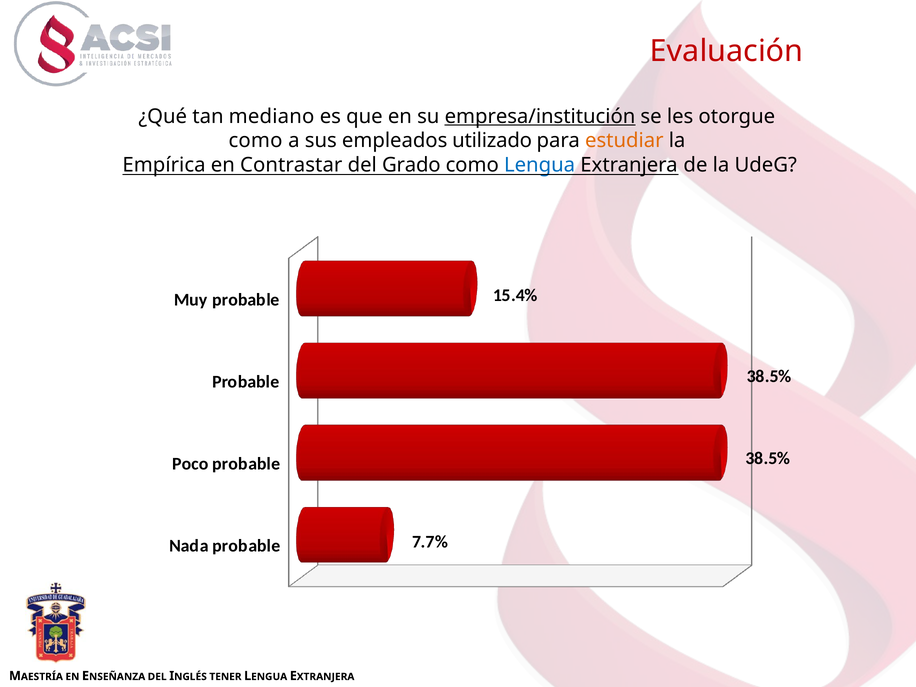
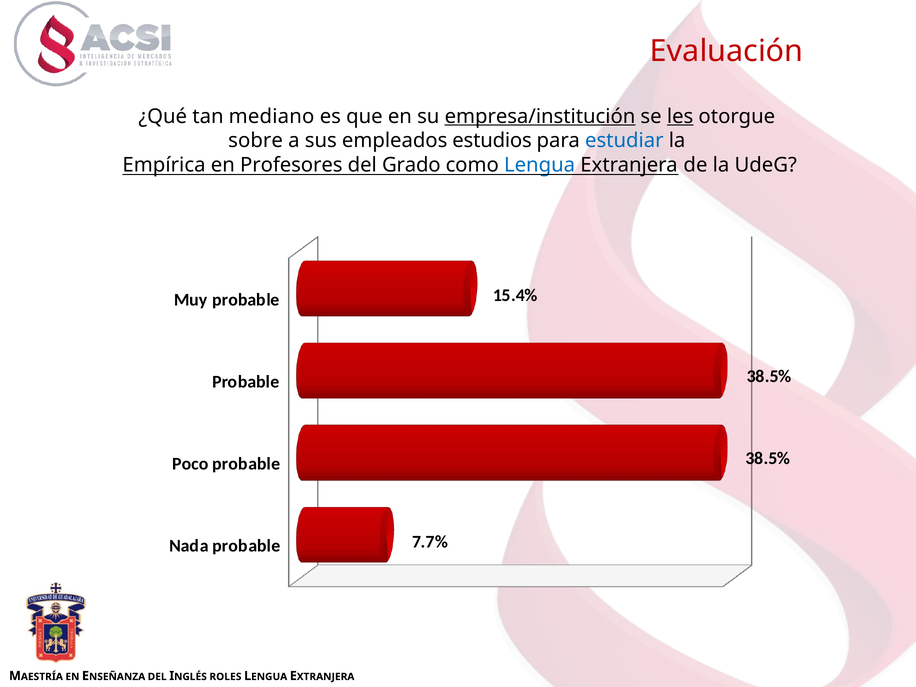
les underline: none -> present
como at (256, 141): como -> sobre
utilizado: utilizado -> estudios
estudiar colour: orange -> blue
Contrastar: Contrastar -> Profesores
TENER: TENER -> ROLES
